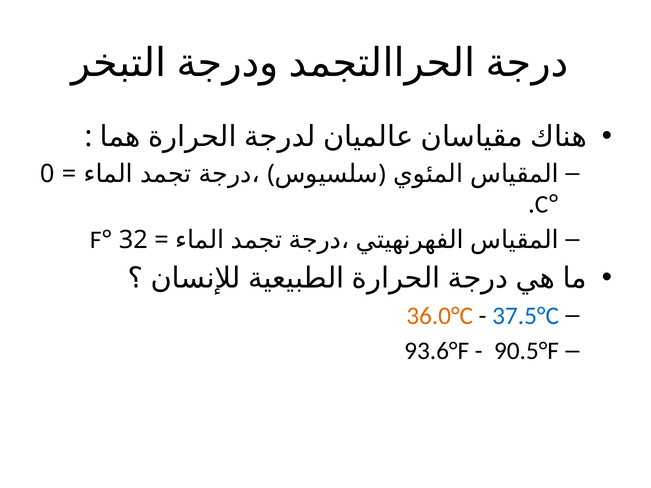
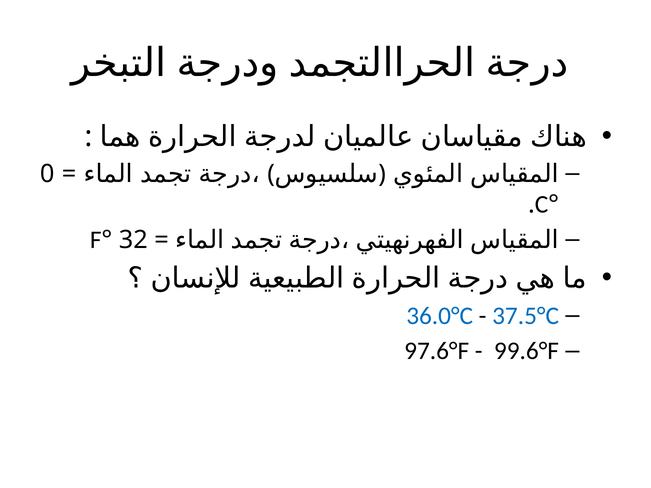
36.0°C colour: orange -> blue
93.6°F: 93.6°F -> 97.6°F
90.5°F: 90.5°F -> 99.6°F
